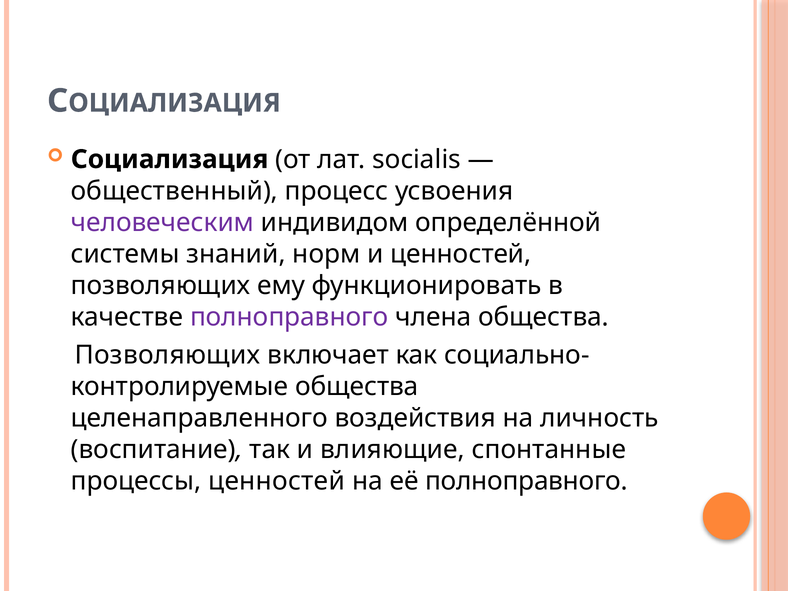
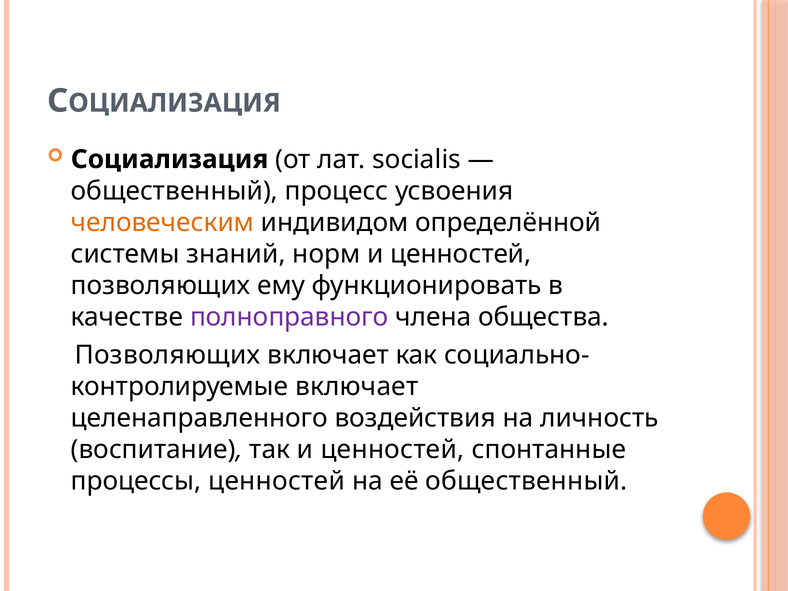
человеческим colour: purple -> orange
общества at (357, 387): общества -> включает
так и влияющие: влияющие -> ценностей
её полноправного: полноправного -> общественный
